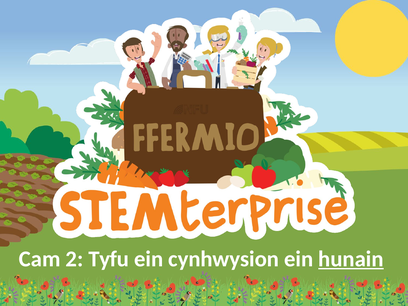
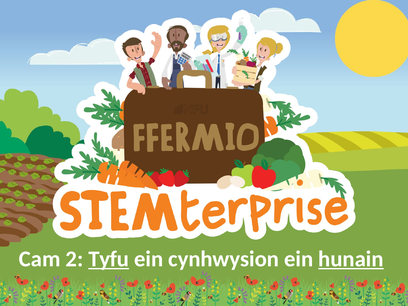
Tyfu underline: none -> present
